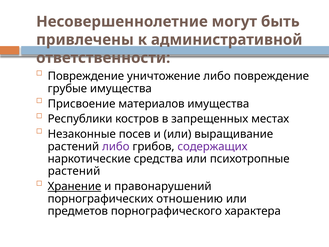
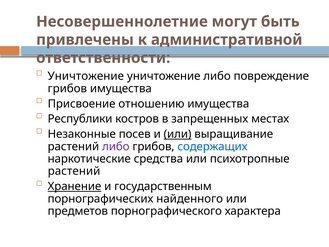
Повреждение at (86, 76): Повреждение -> Уничтожение
грубые at (67, 88): грубые -> грибов
материалов: материалов -> отношению
или at (178, 134) underline: none -> present
содержащих colour: purple -> blue
правонарушений: правонарушений -> государственным
отношению: отношению -> найденного
